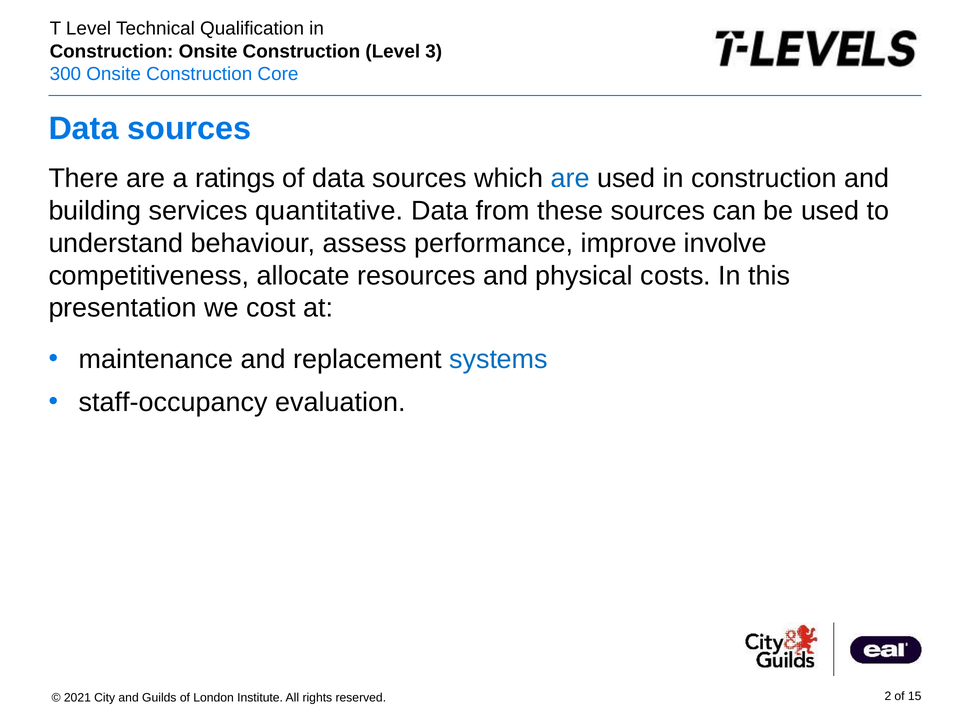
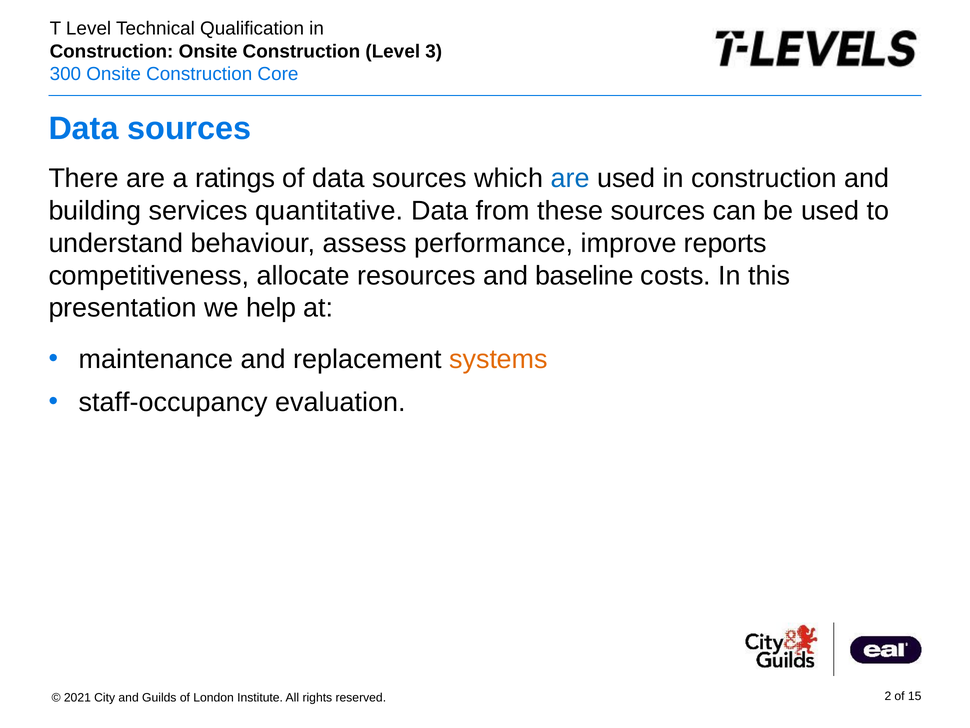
involve: involve -> reports
physical: physical -> baseline
cost: cost -> help
systems colour: blue -> orange
